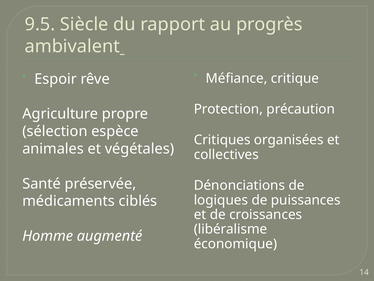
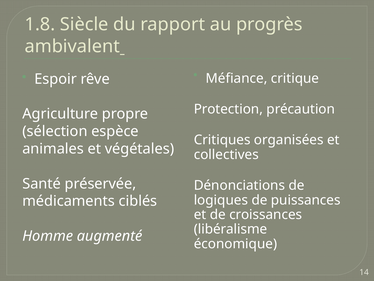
9.5: 9.5 -> 1.8
